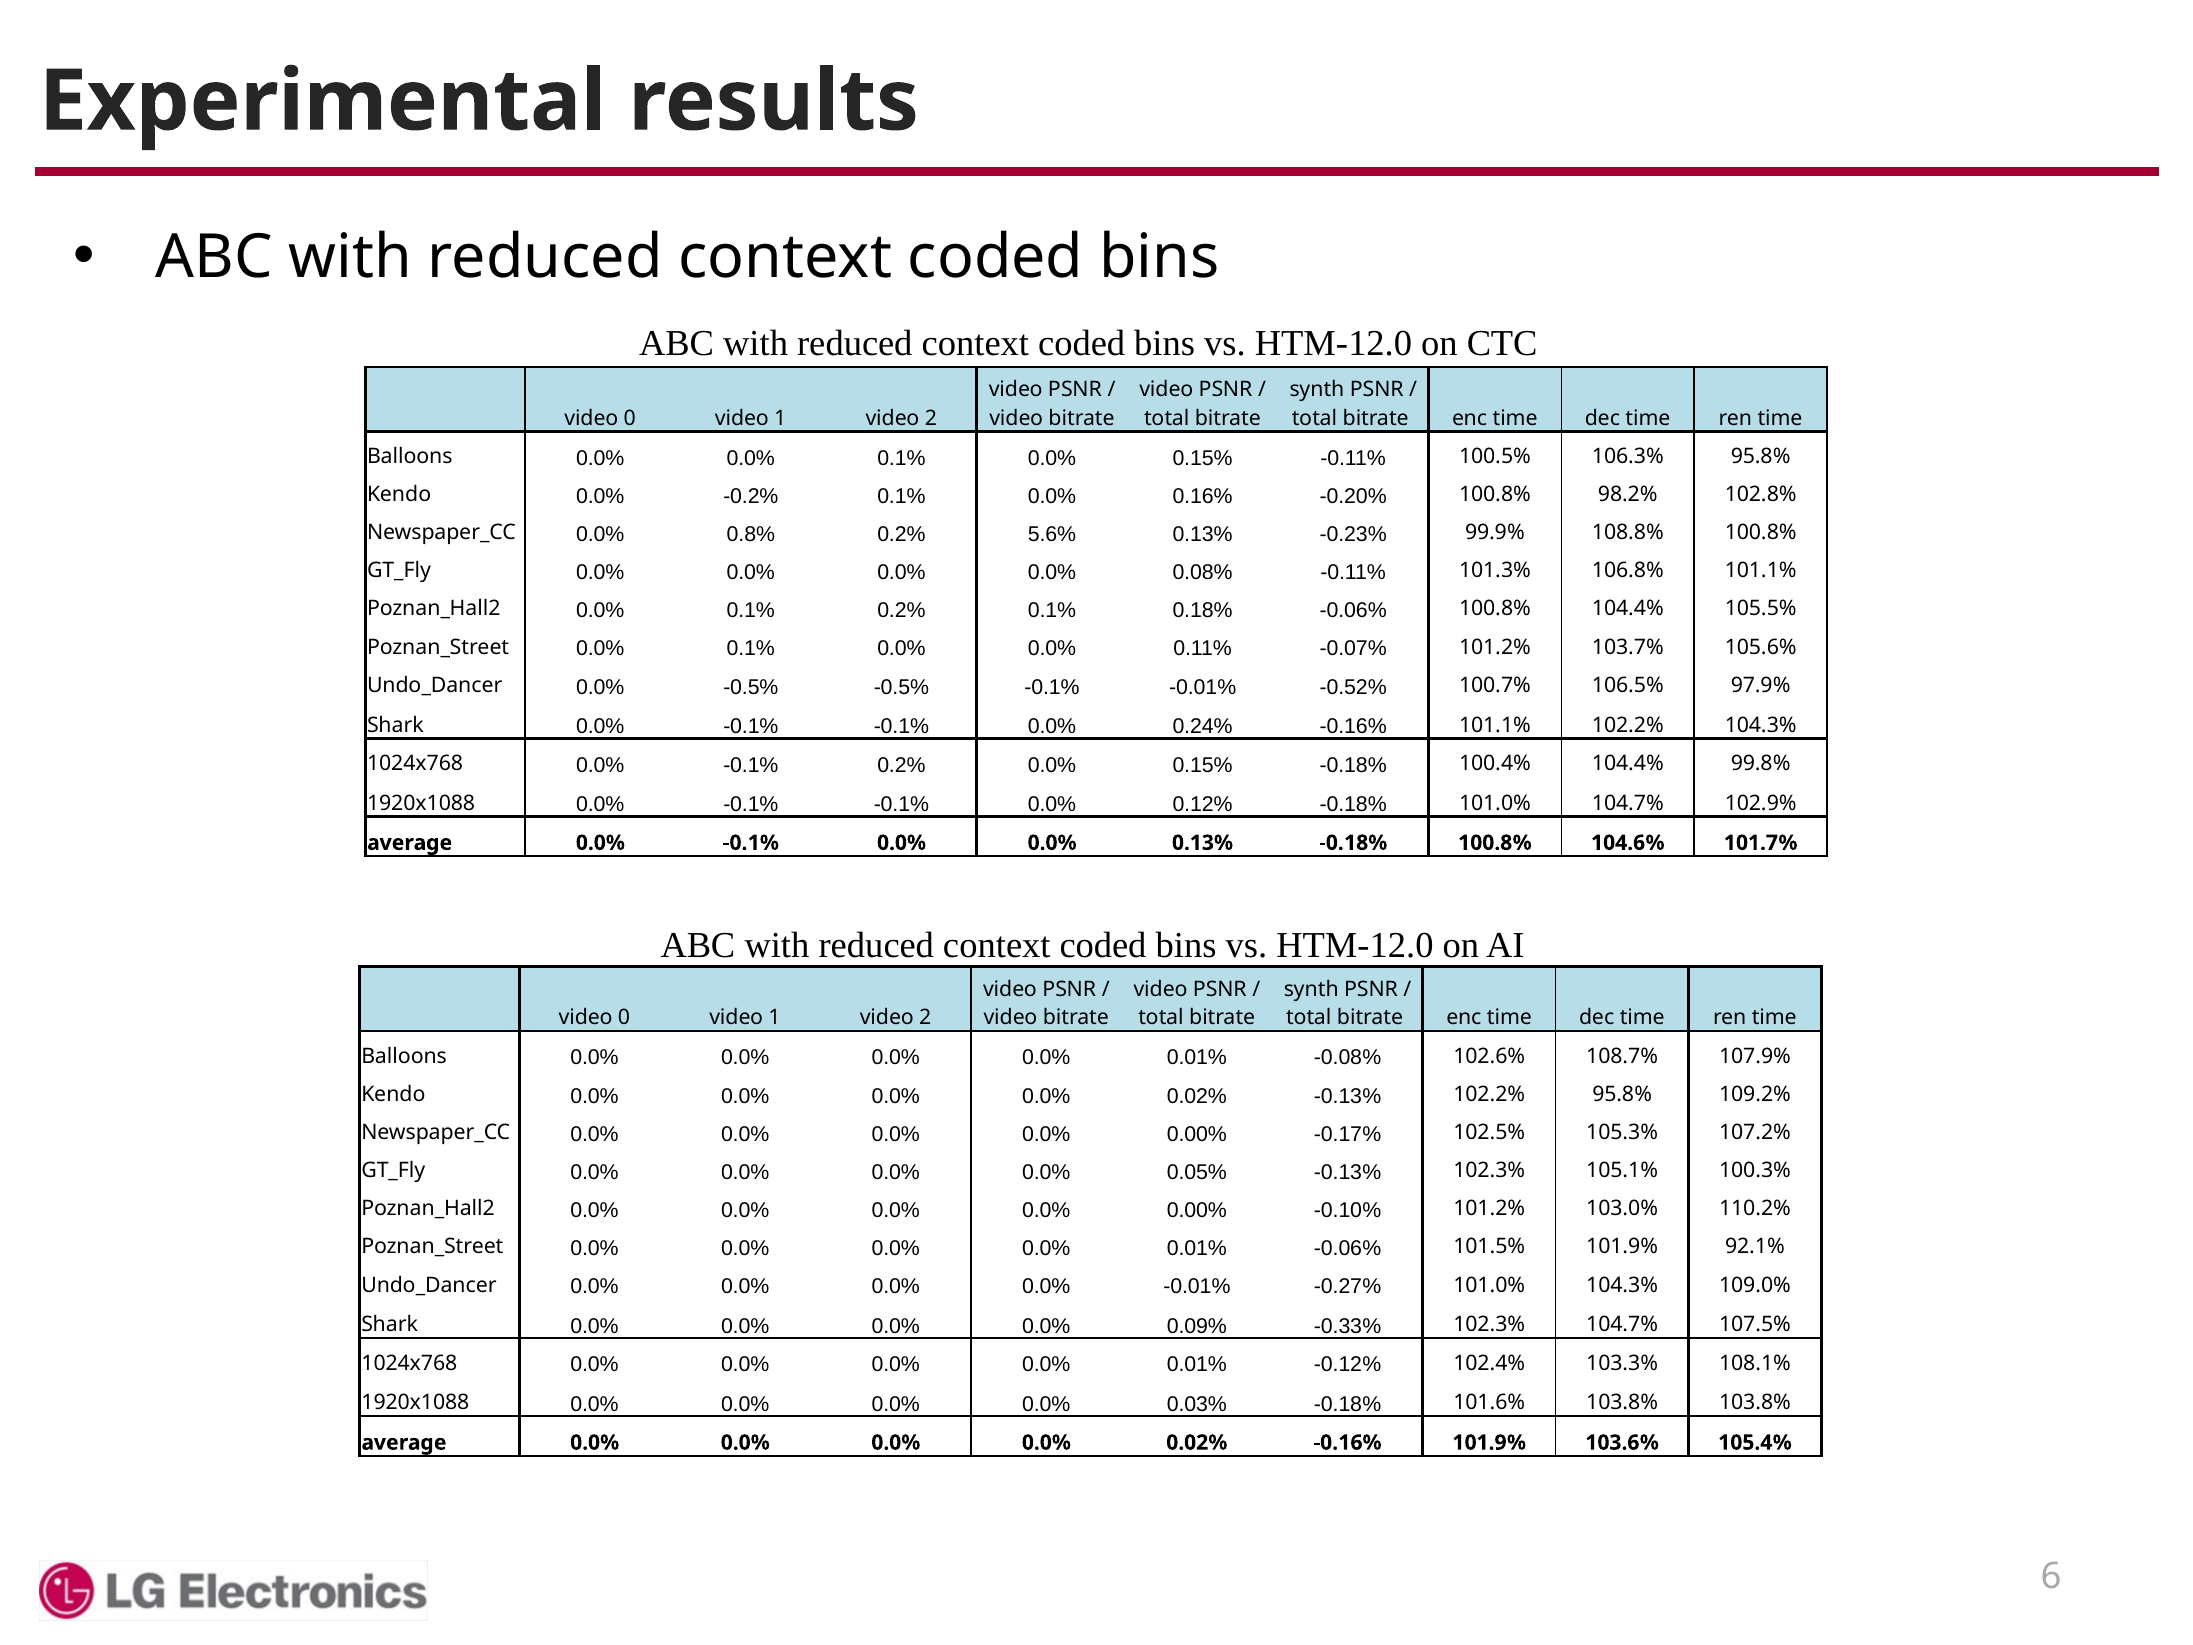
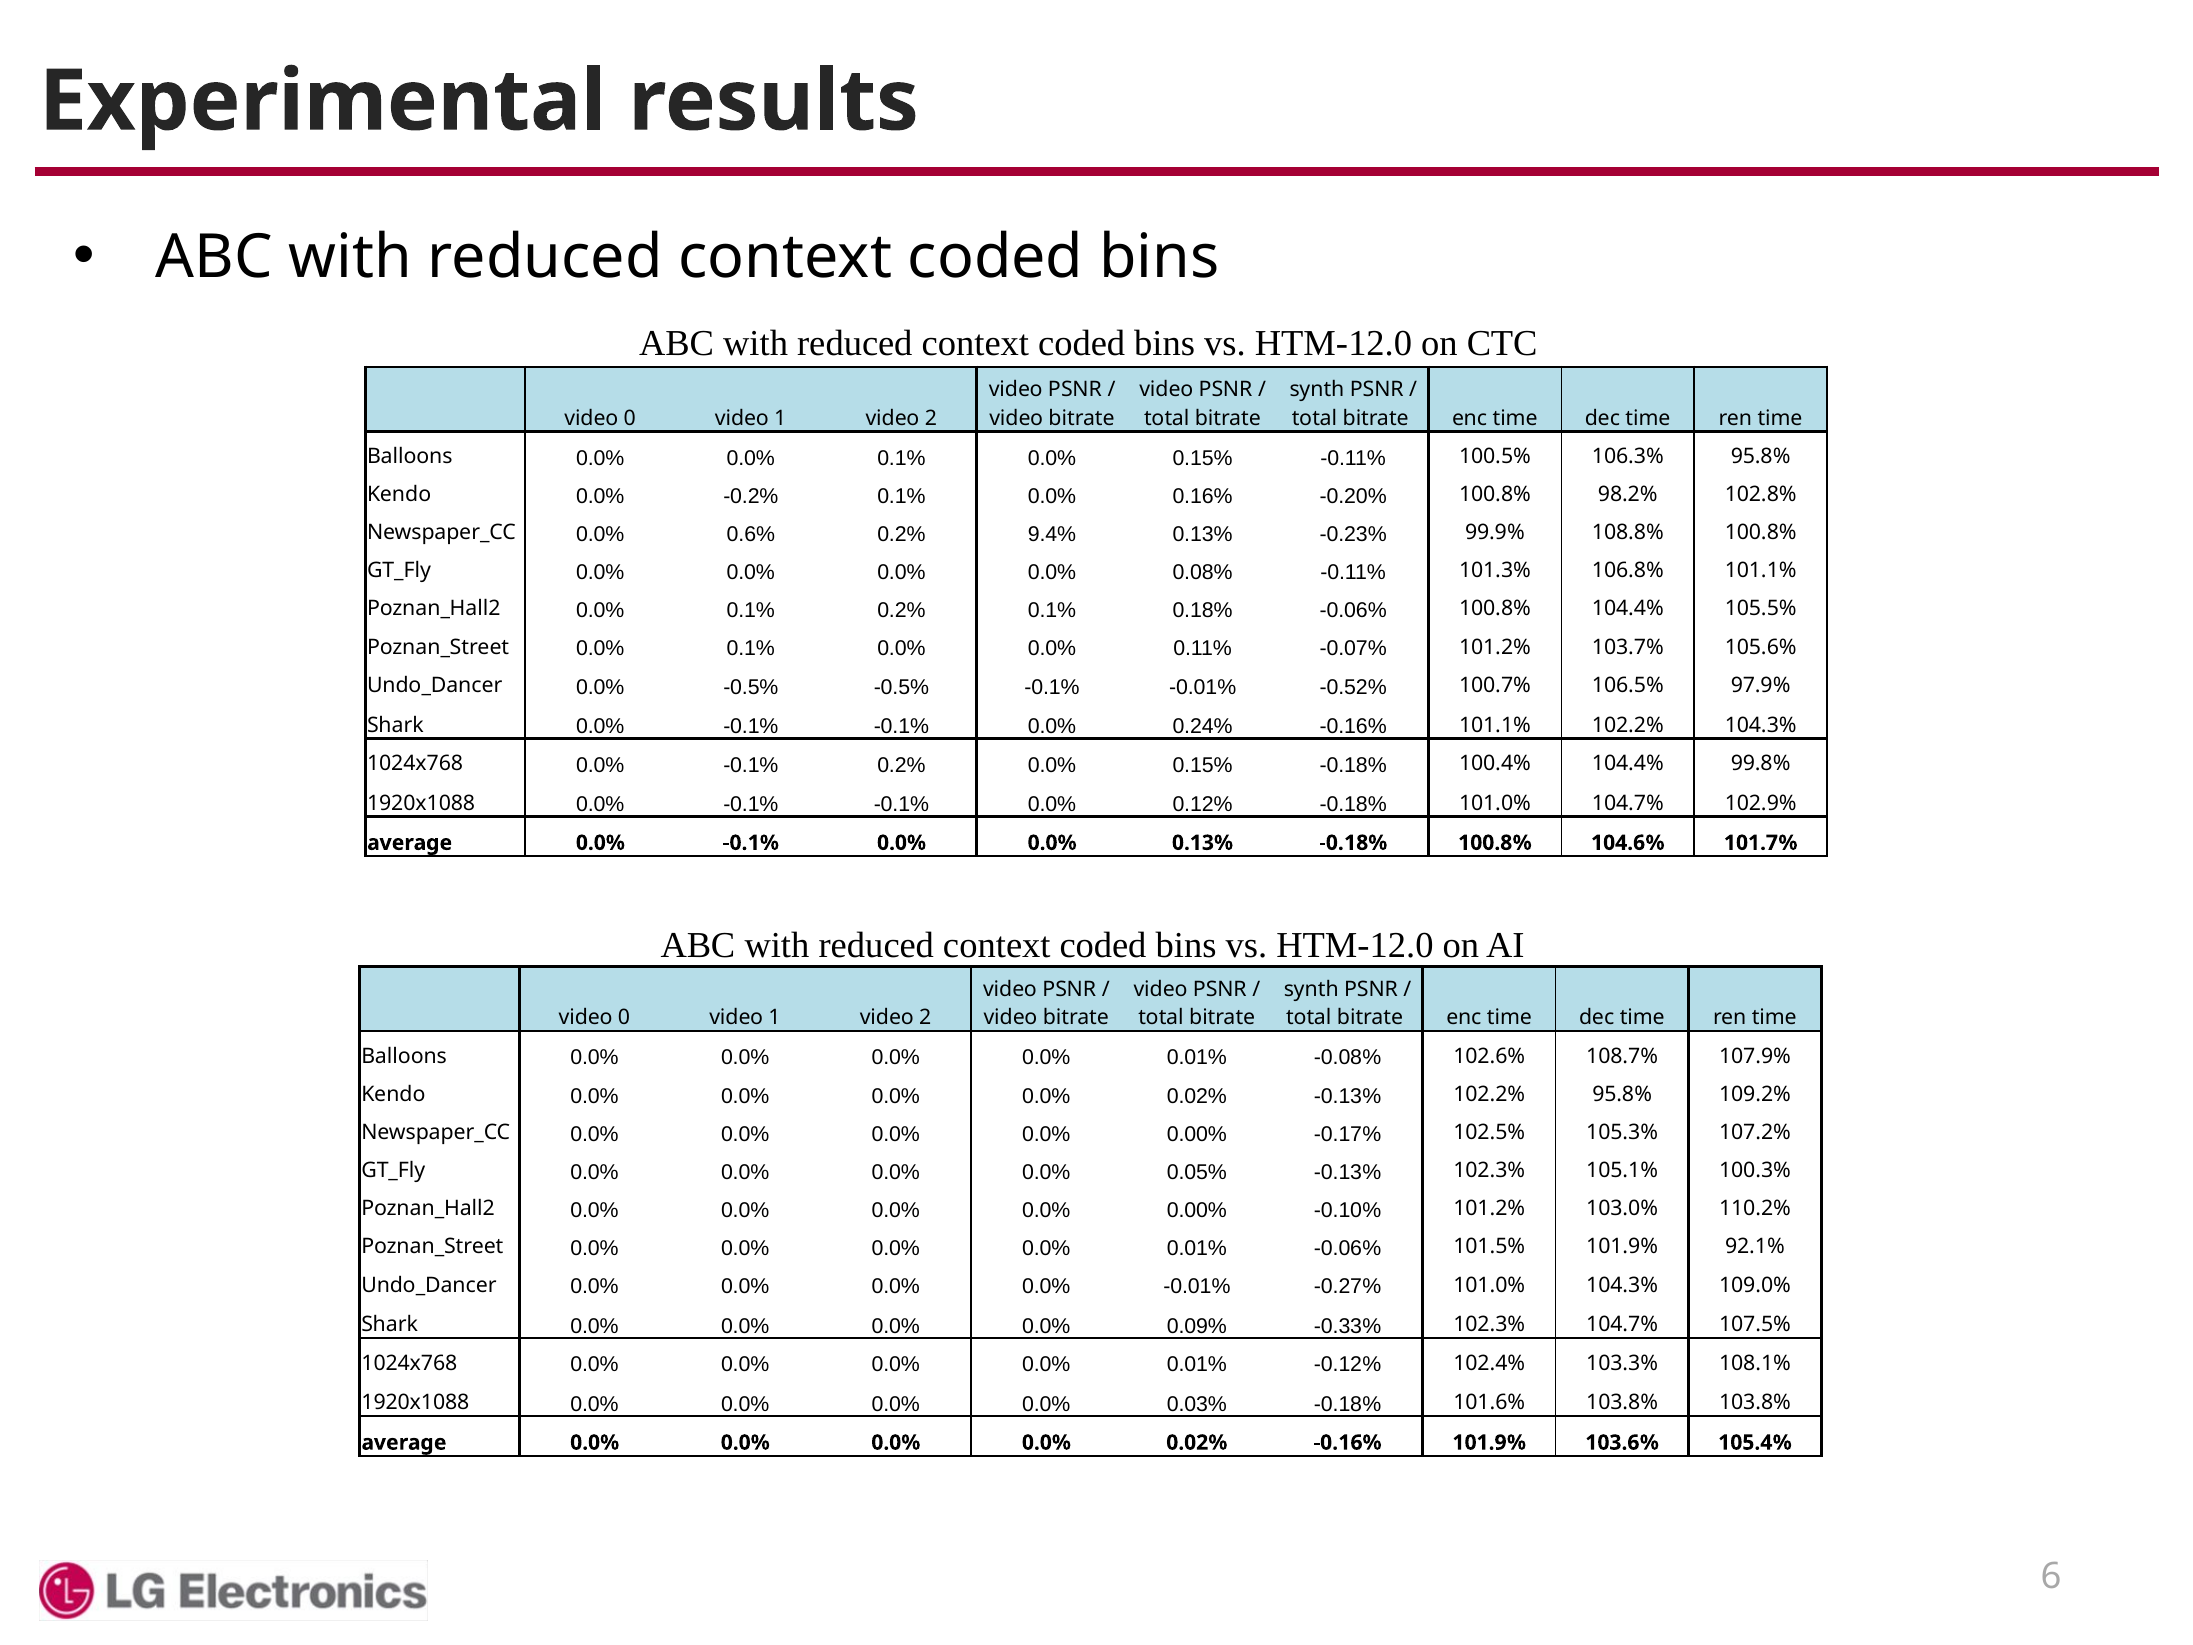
0.8%: 0.8% -> 0.6%
5.6%: 5.6% -> 9.4%
